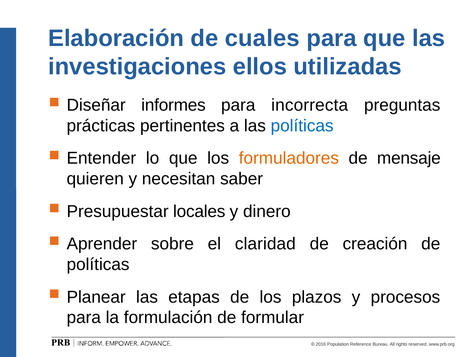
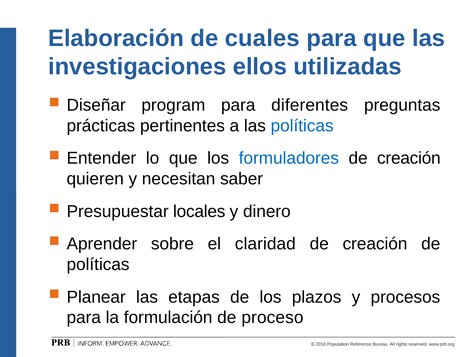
informes: informes -> program
incorrecta: incorrecta -> diferentes
formuladores colour: orange -> blue
mensaje at (409, 158): mensaje -> creación
formular: formular -> proceso
